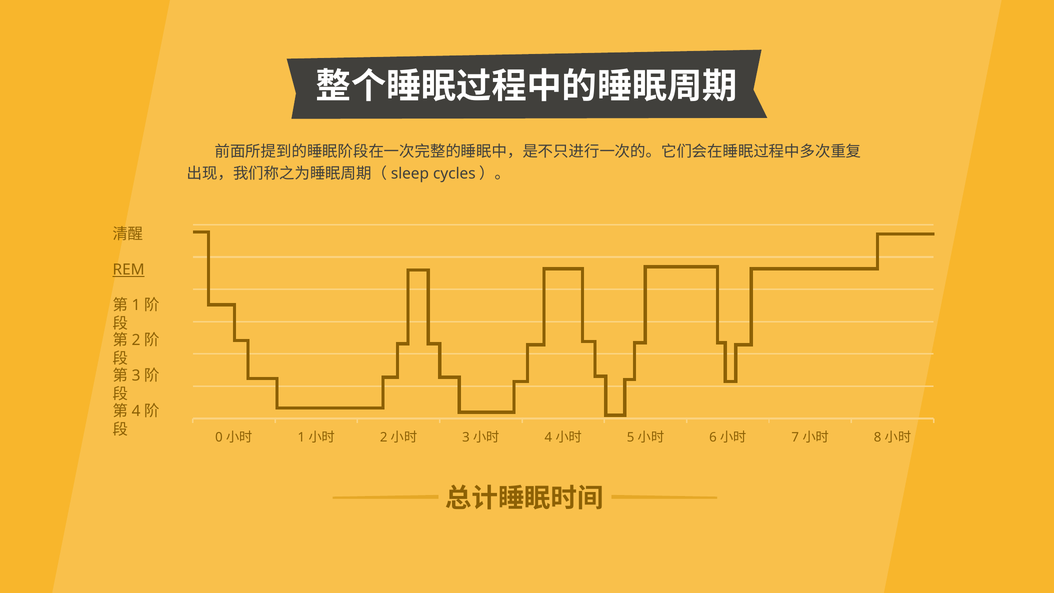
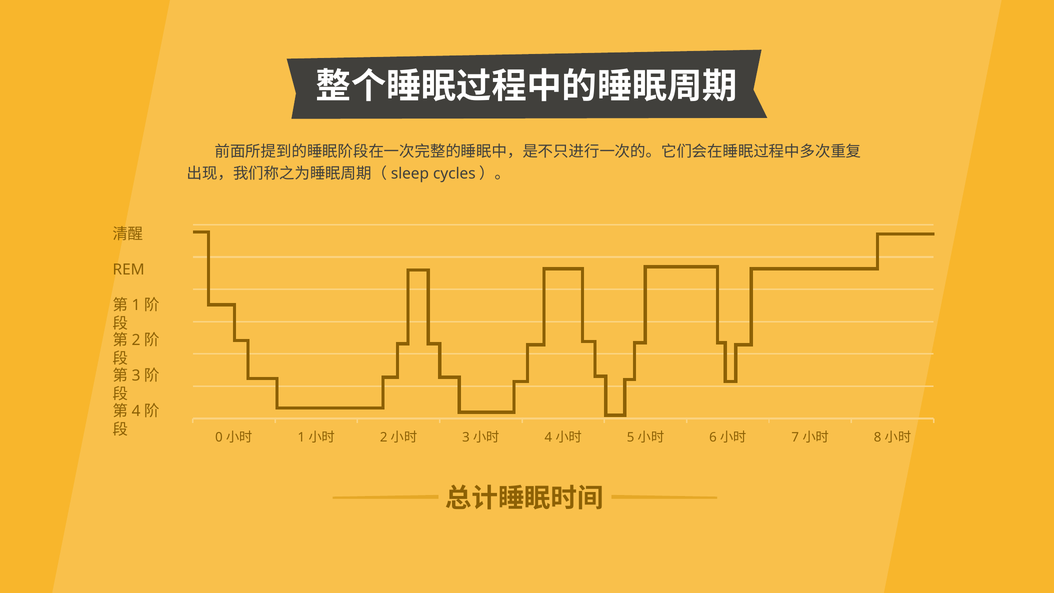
REM underline: present -> none
